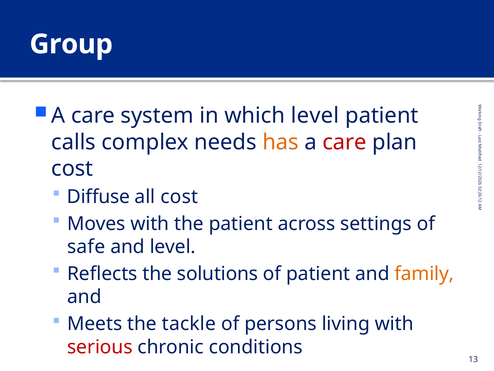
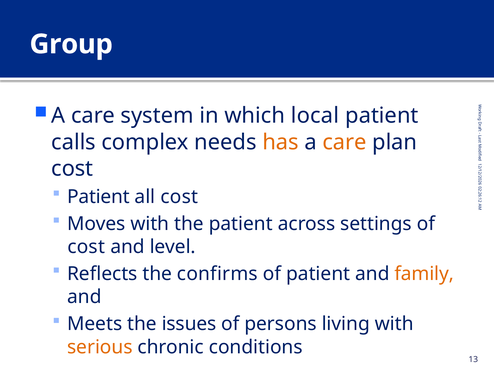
which level: level -> local
care at (345, 142) colour: red -> orange
Diffuse at (98, 197): Diffuse -> Patient
safe at (86, 247): safe -> cost
solutions: solutions -> confirms
tackle: tackle -> issues
serious colour: red -> orange
